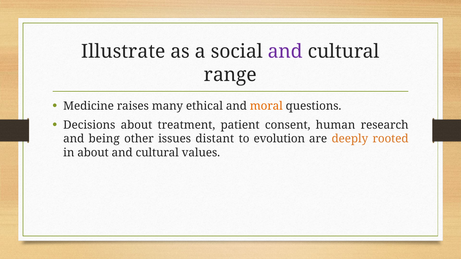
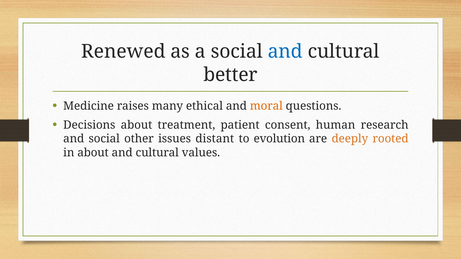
Illustrate: Illustrate -> Renewed
and at (285, 52) colour: purple -> blue
range: range -> better
and being: being -> social
